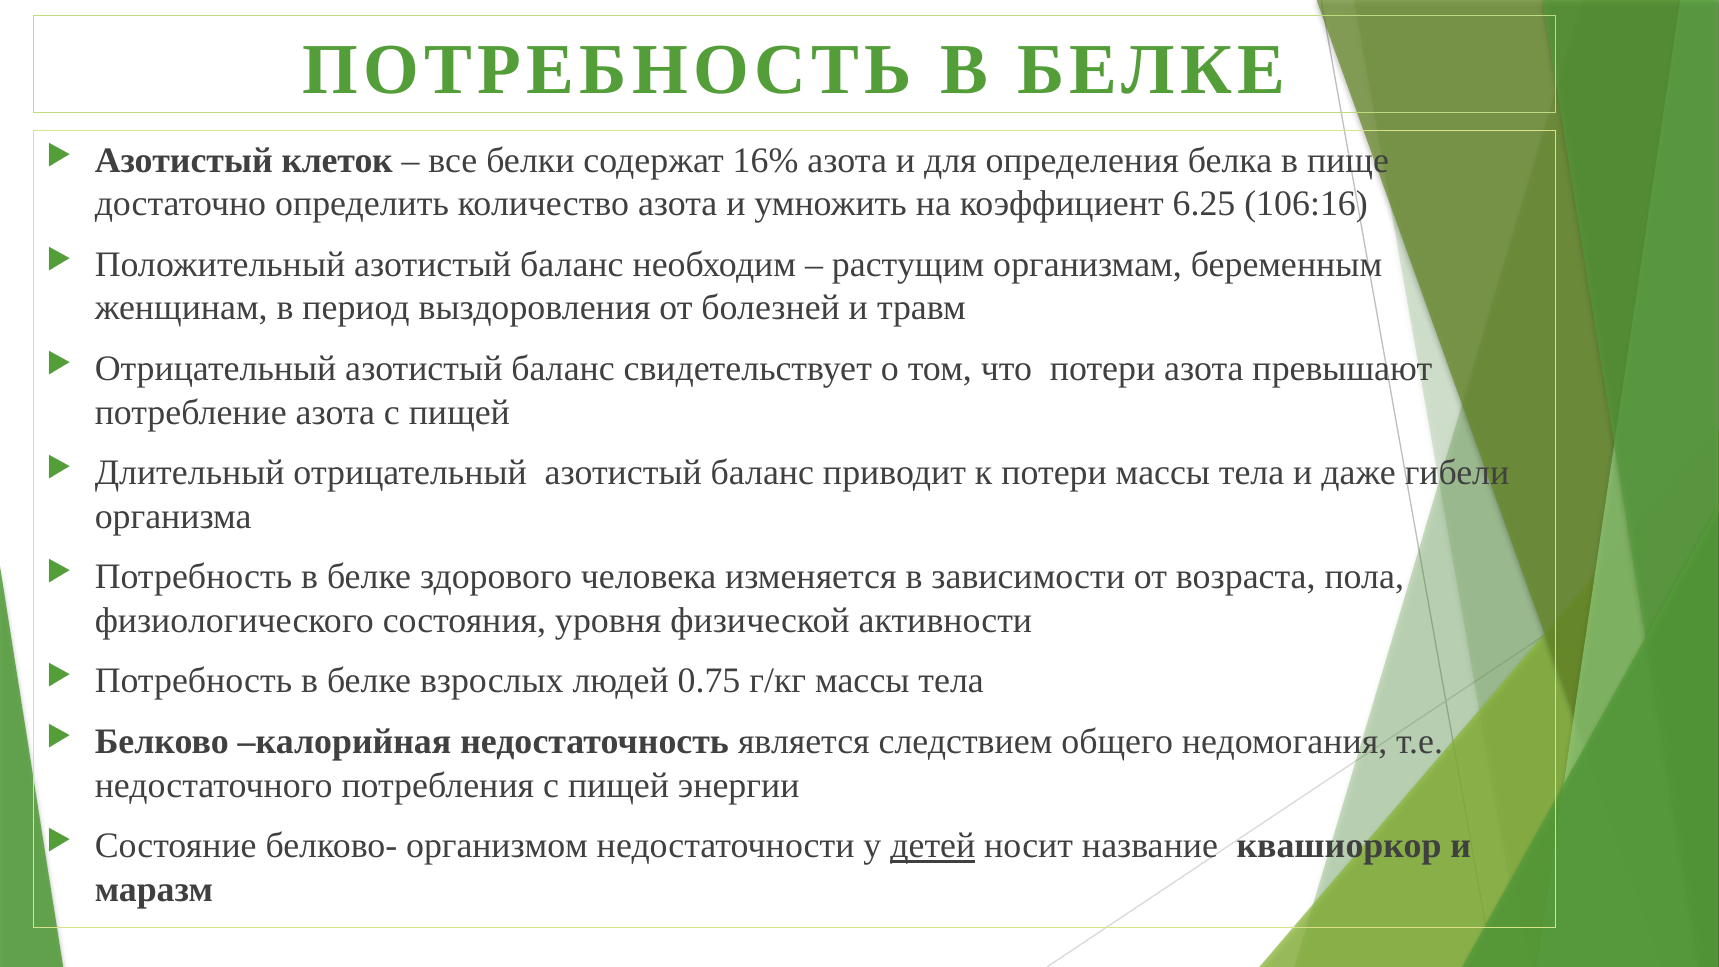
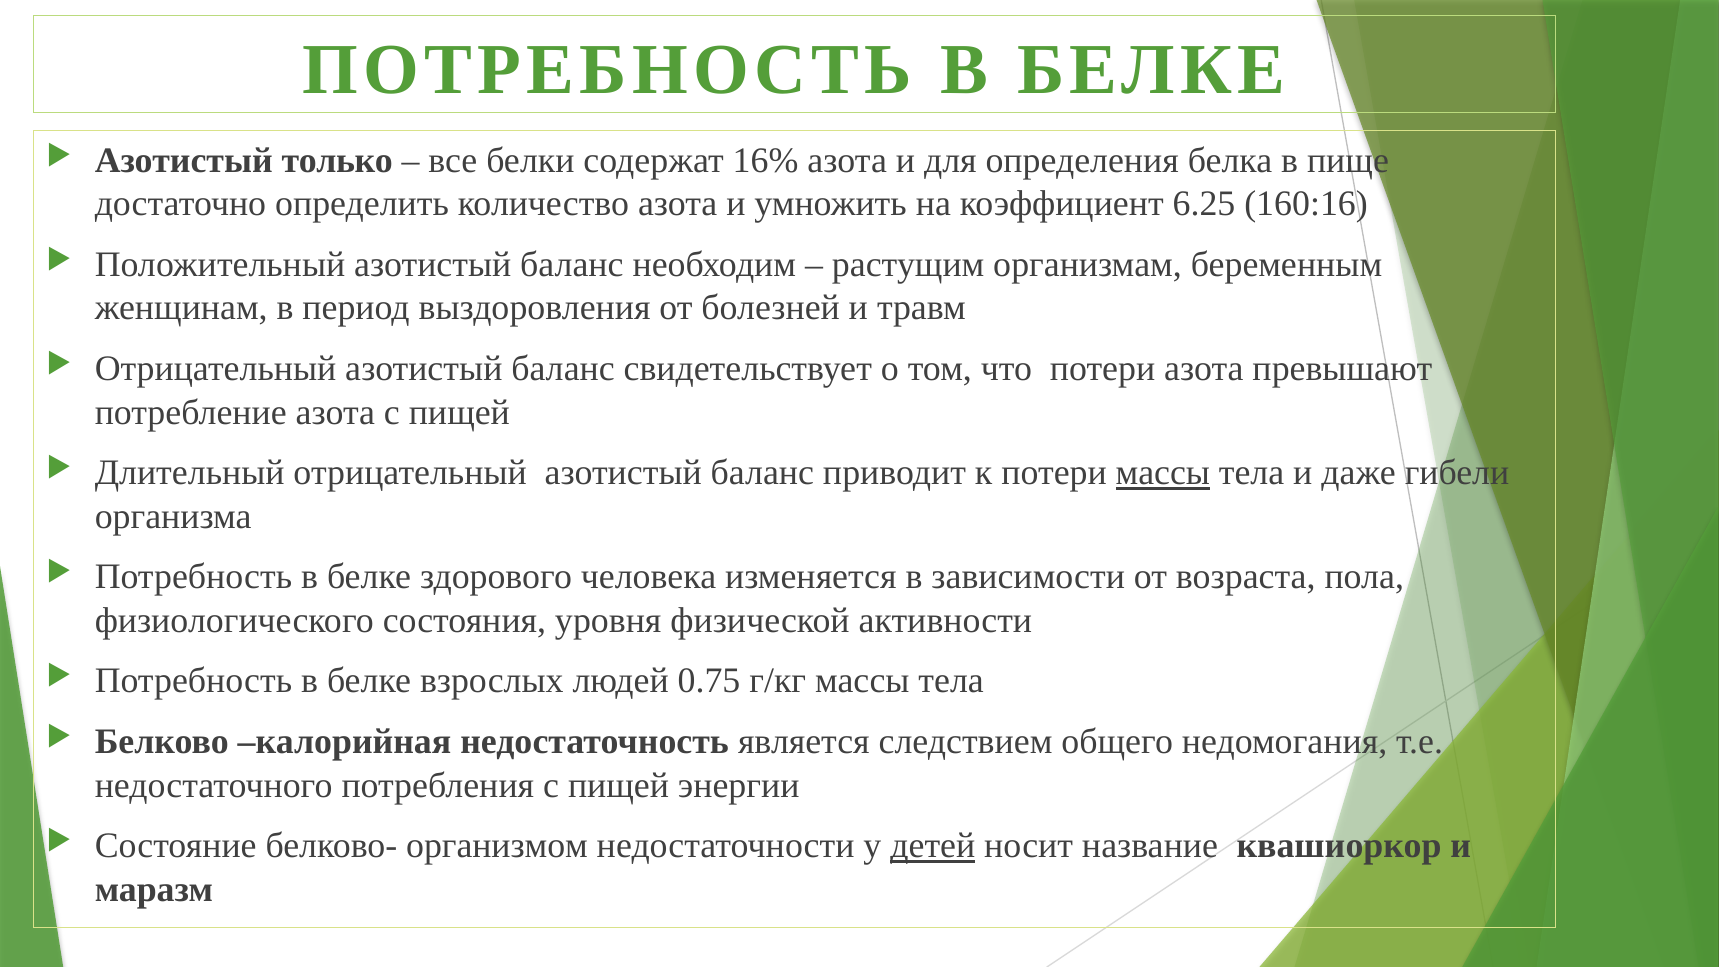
клеток: клеток -> только
106:16: 106:16 -> 160:16
массы at (1163, 473) underline: none -> present
